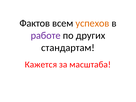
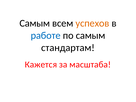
Фактов at (35, 23): Фактов -> Самым
работе colour: purple -> blue
по других: других -> самым
